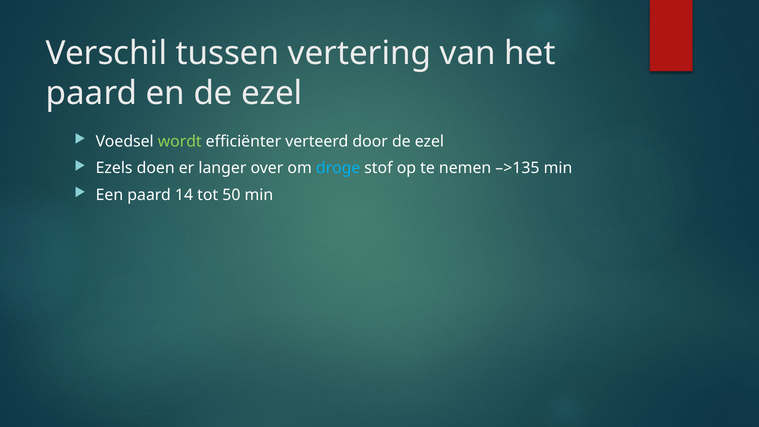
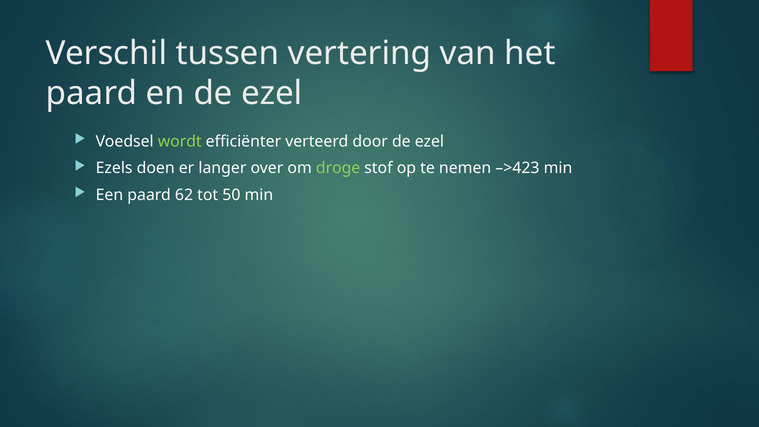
droge colour: light blue -> light green
–>135: –>135 -> –>423
14: 14 -> 62
